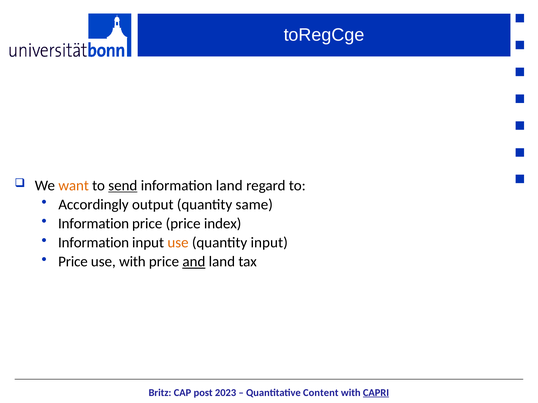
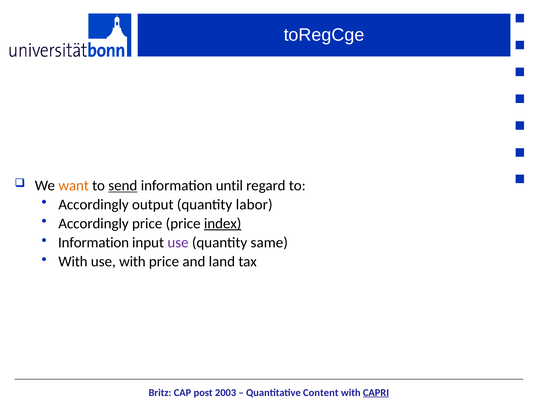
information land: land -> until
same: same -> labor
Information at (94, 224): Information -> Accordingly
index underline: none -> present
use at (178, 243) colour: orange -> purple
quantity input: input -> same
Price at (73, 262): Price -> With
and underline: present -> none
2023: 2023 -> 2003
